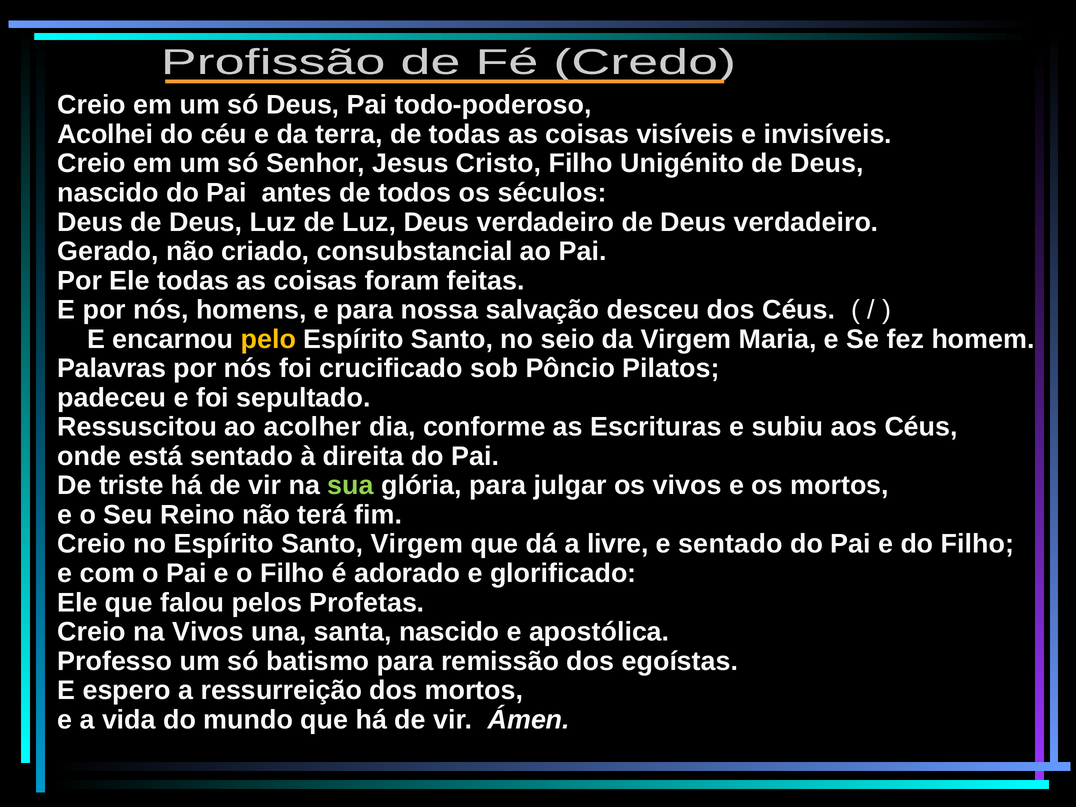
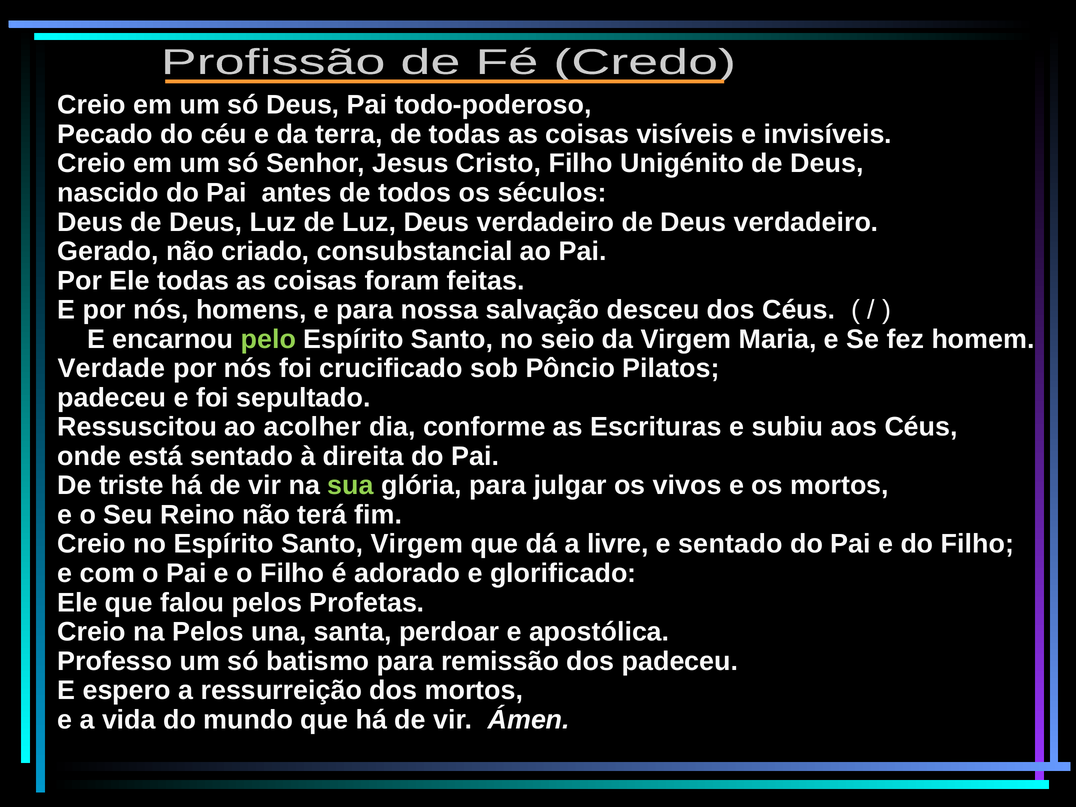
Acolhei: Acolhei -> Pecado
pelo colour: yellow -> light green
Palavras: Palavras -> Verdade
na Vivos: Vivos -> Pelos
santa nascido: nascido -> perdoar
dos egoístas: egoístas -> padeceu
